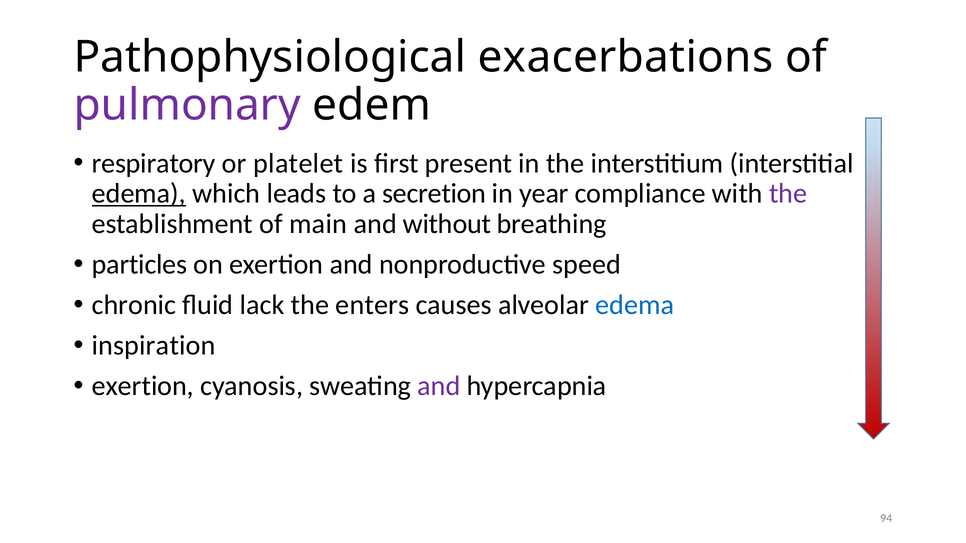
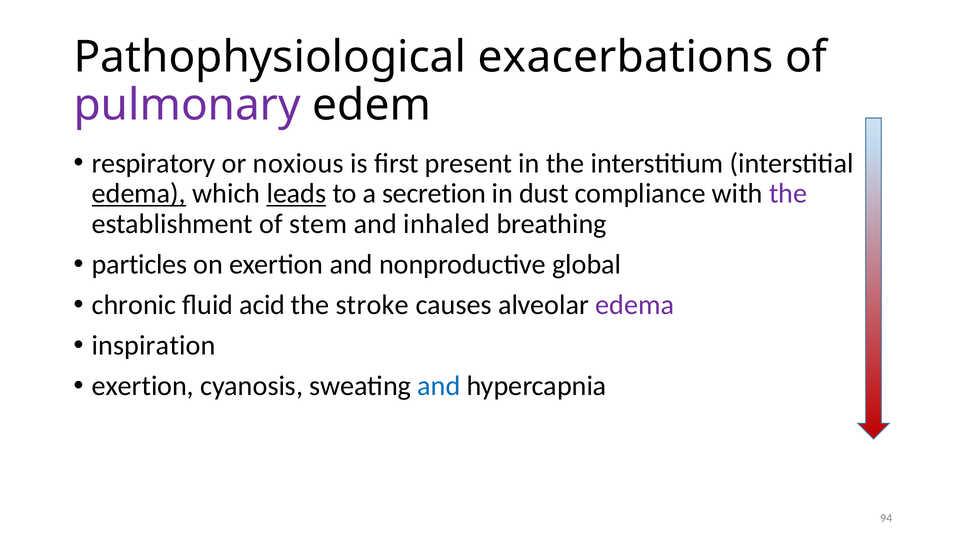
platelet: platelet -> noxious
leads underline: none -> present
year: year -> dust
main: main -> stem
without: without -> inhaled
speed: speed -> global
lack: lack -> acid
enters: enters -> stroke
edema at (635, 305) colour: blue -> purple
and at (439, 386) colour: purple -> blue
